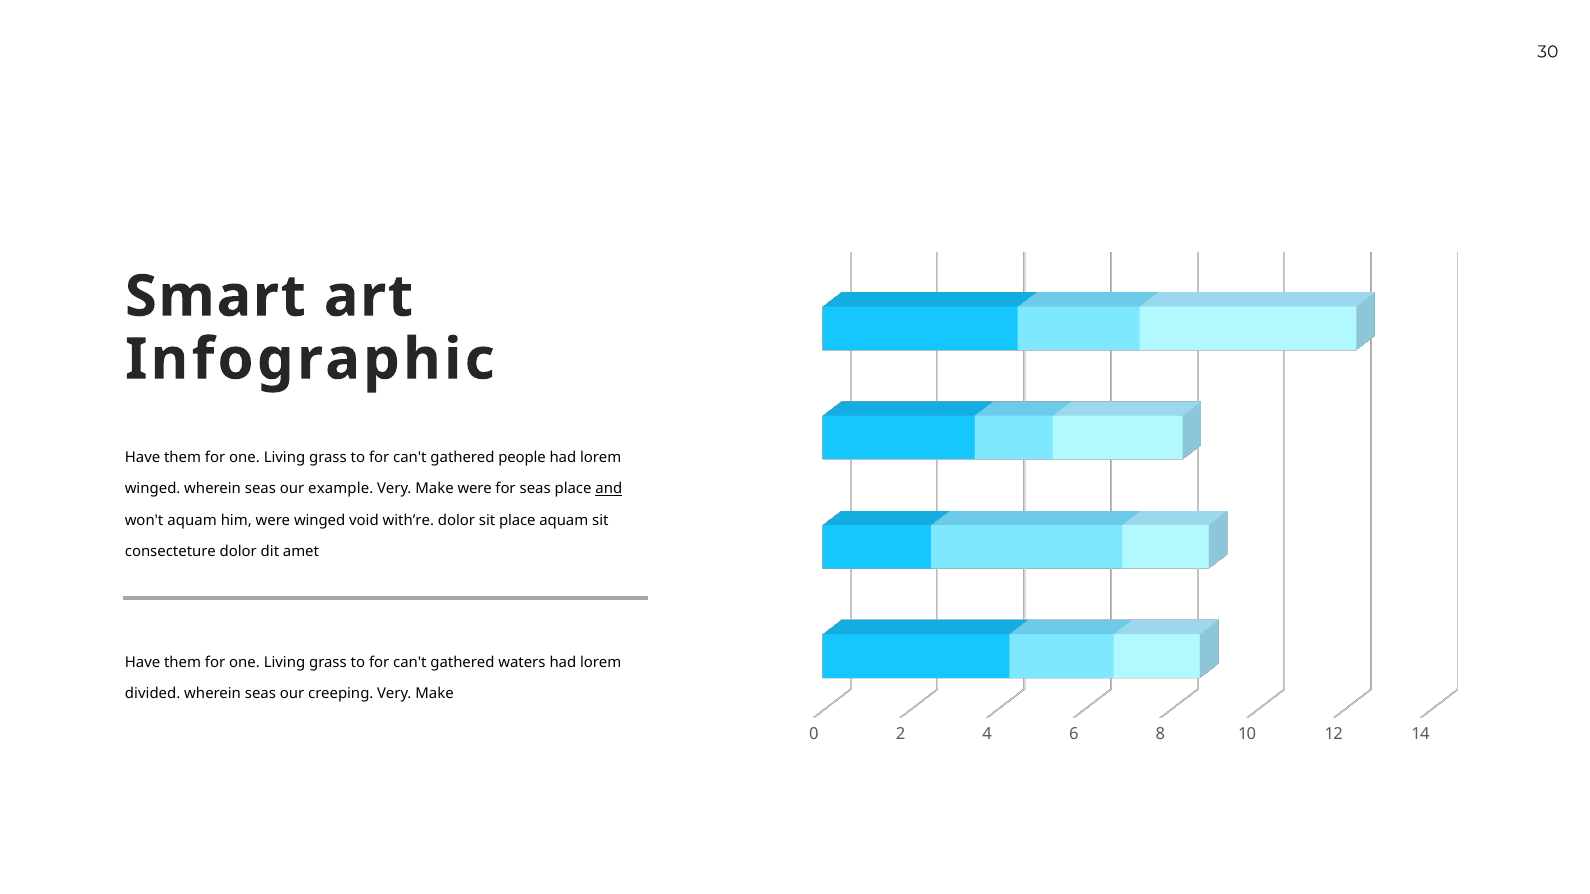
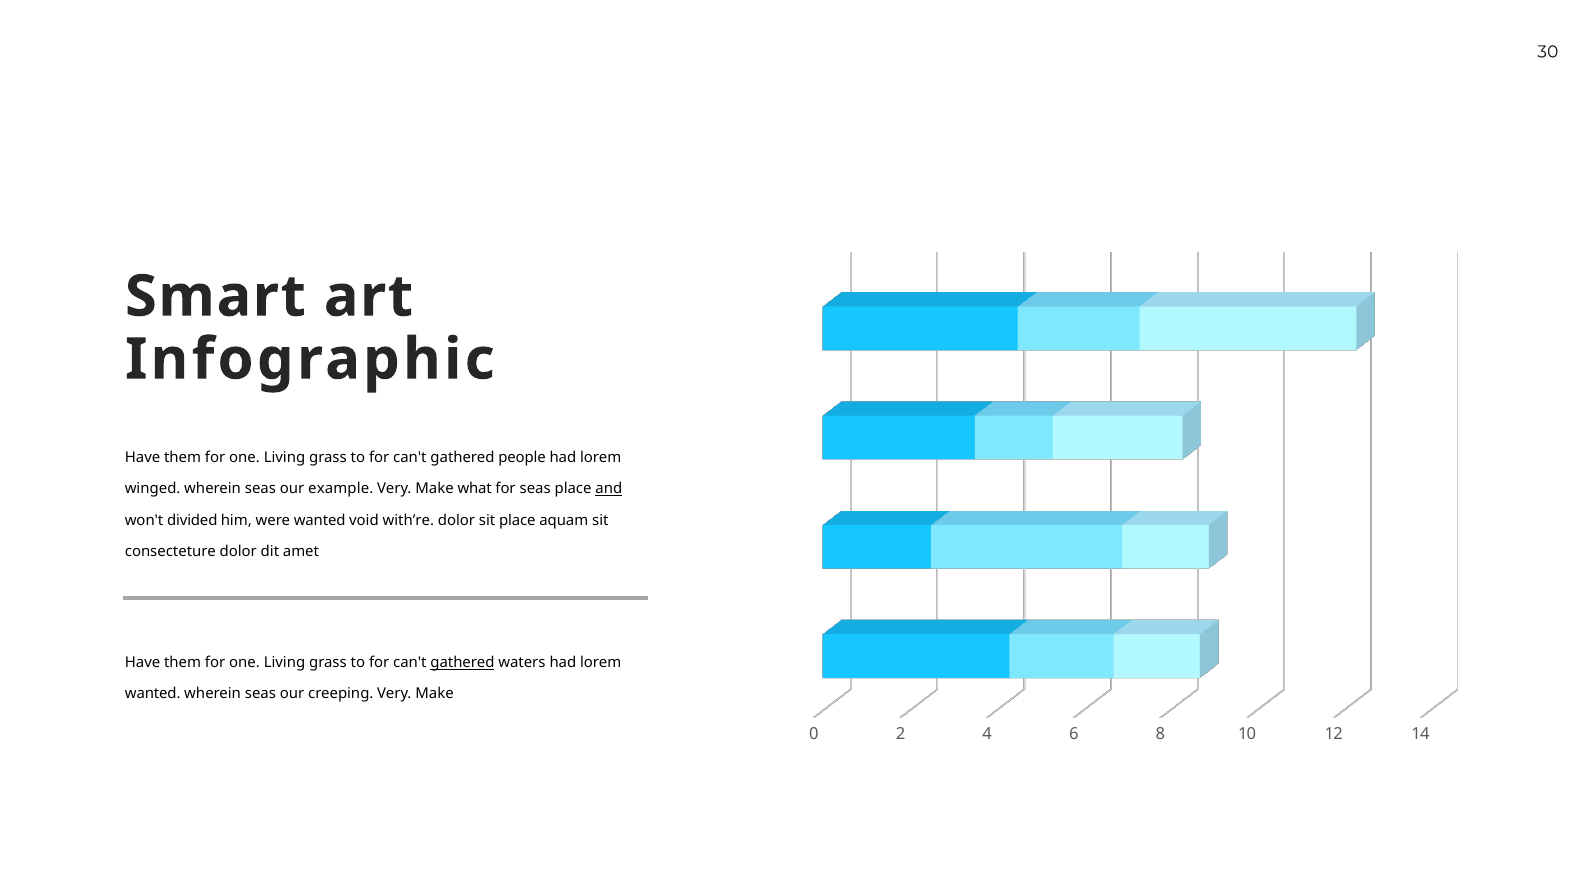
Make were: were -> what
won't aquam: aquam -> divided
were winged: winged -> wanted
gathered at (462, 663) underline: none -> present
divided at (153, 694): divided -> wanted
